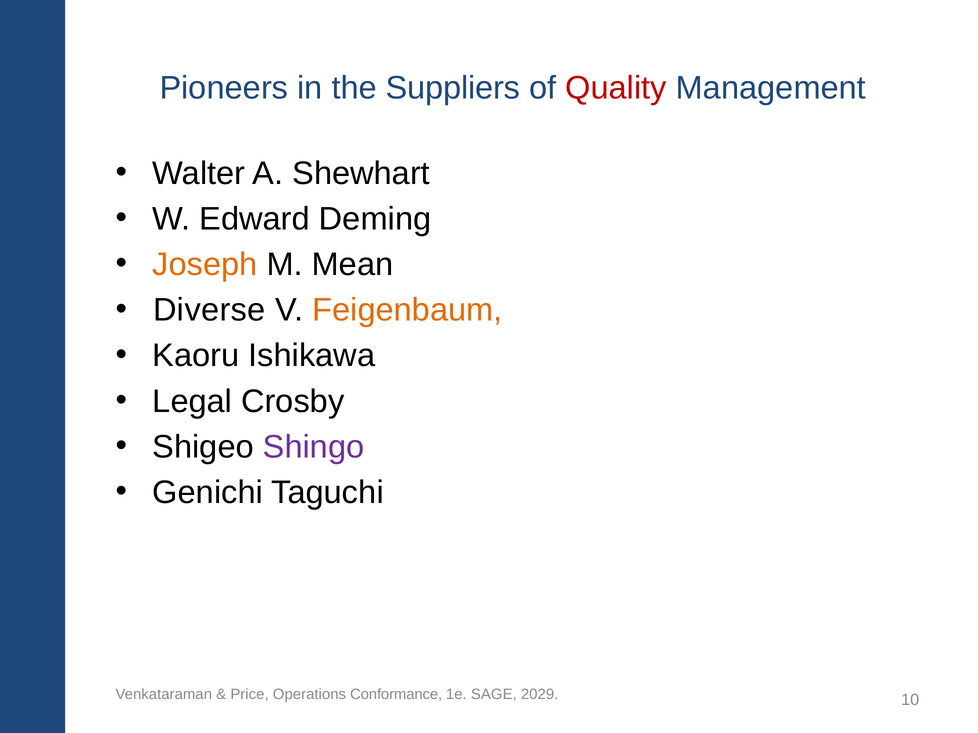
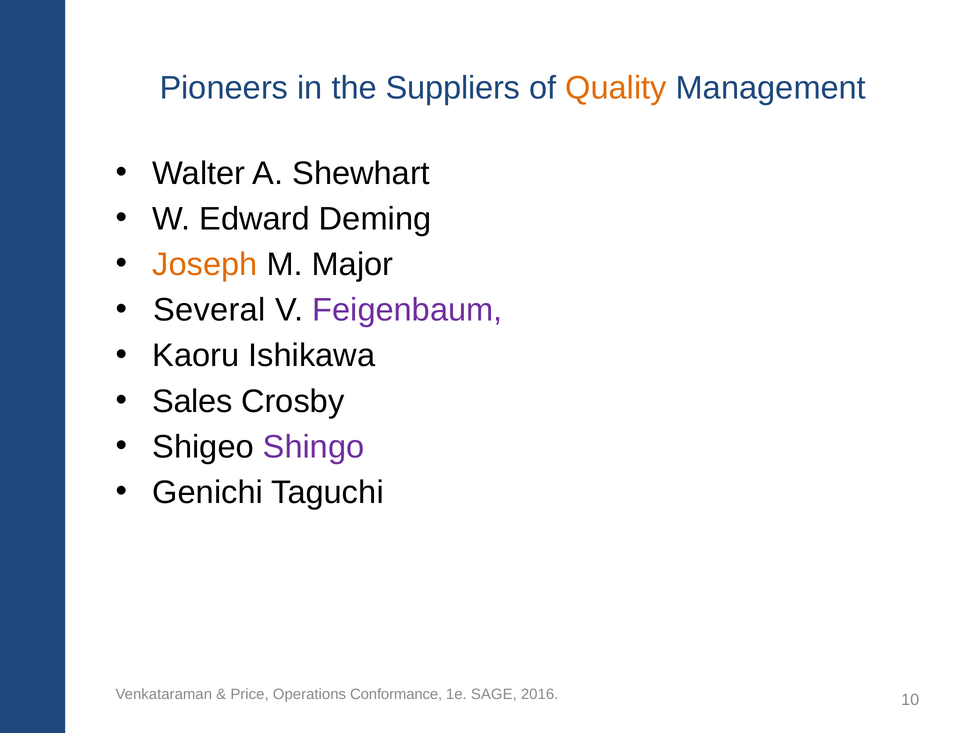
Quality colour: red -> orange
Mean: Mean -> Major
Diverse: Diverse -> Several
Feigenbaum colour: orange -> purple
Legal: Legal -> Sales
2029: 2029 -> 2016
